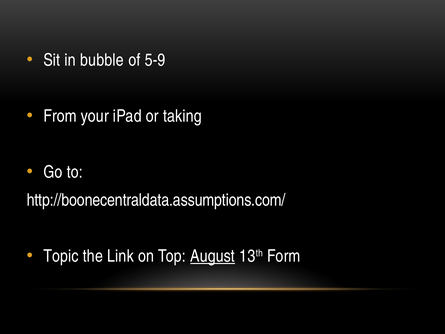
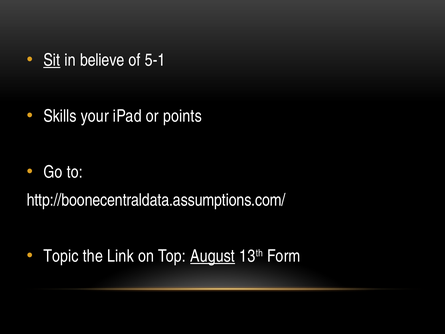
Sit underline: none -> present
bubble: bubble -> believe
5-9: 5-9 -> 5-1
From: From -> Skills
taking: taking -> points
